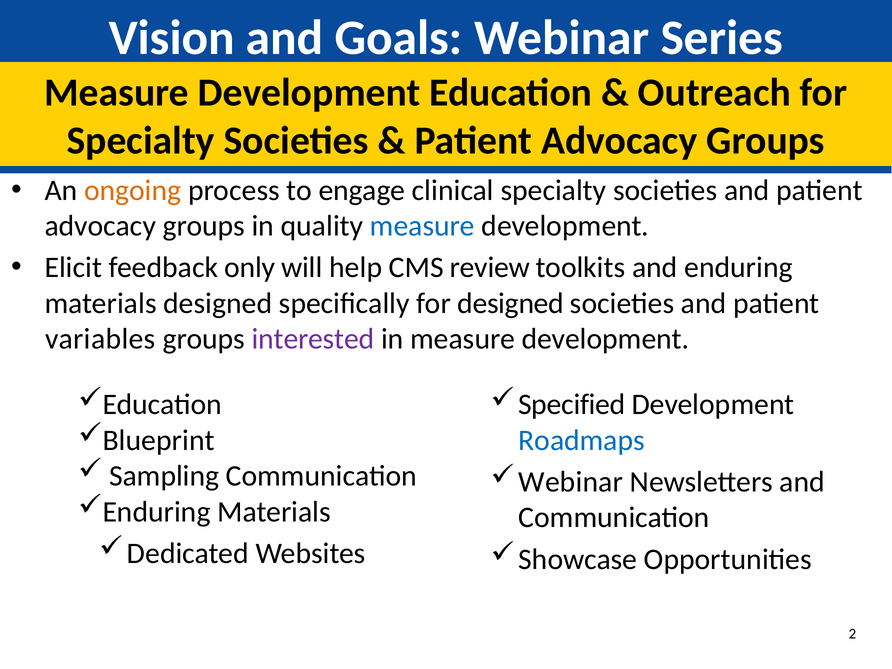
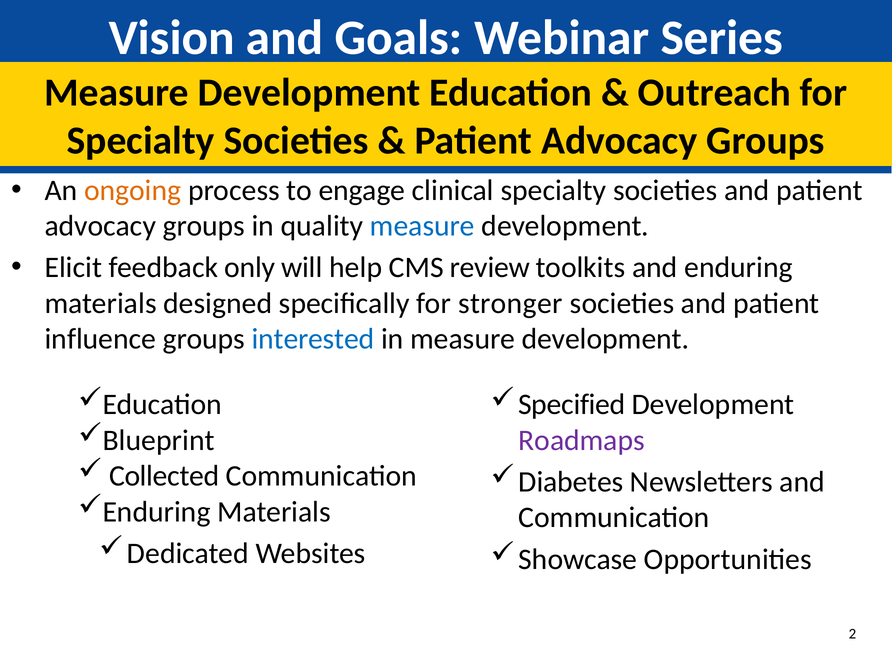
for designed: designed -> stronger
variables: variables -> influence
interested colour: purple -> blue
Roadmaps colour: blue -> purple
Sampling: Sampling -> Collected
Webinar at (571, 482): Webinar -> Diabetes
